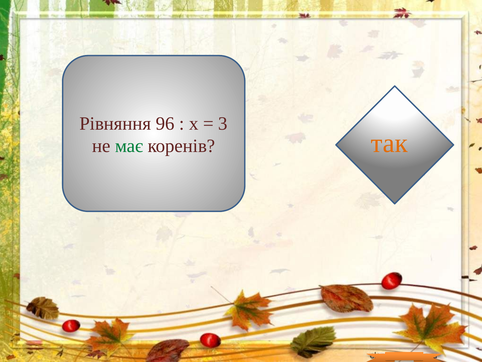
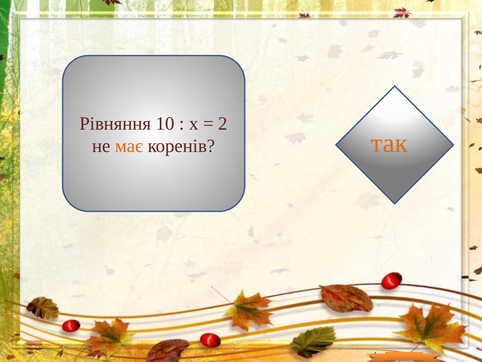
96: 96 -> 10
3: 3 -> 2
має colour: green -> orange
